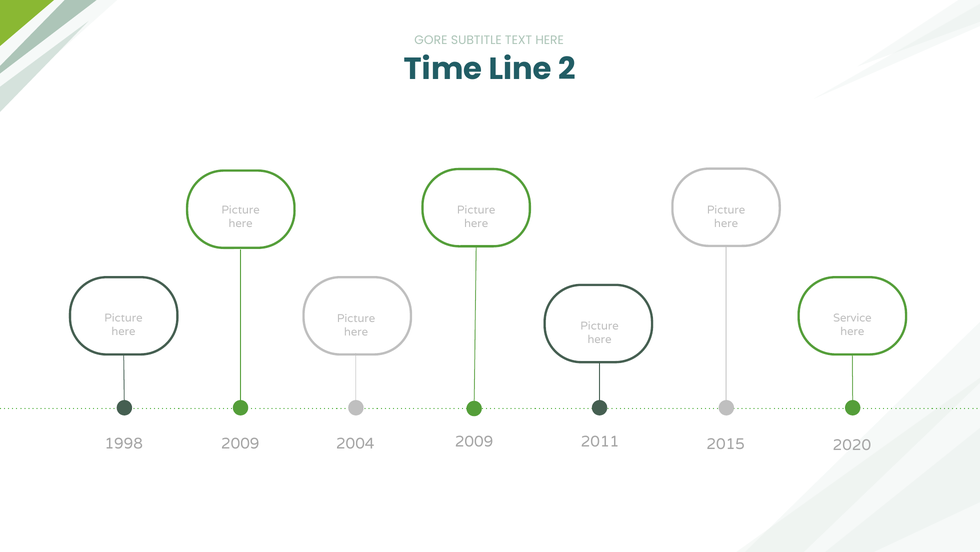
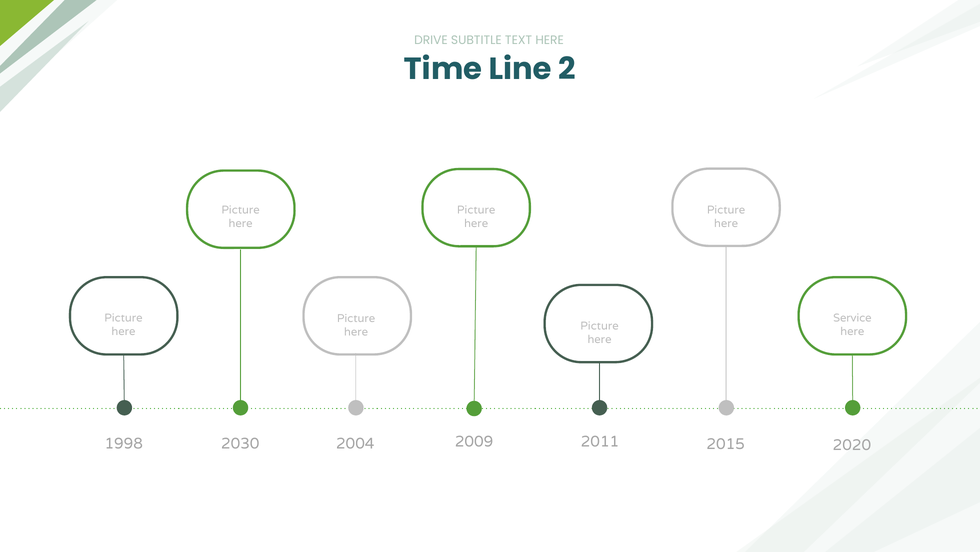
GORE: GORE -> DRIVE
1998 2009: 2009 -> 2030
